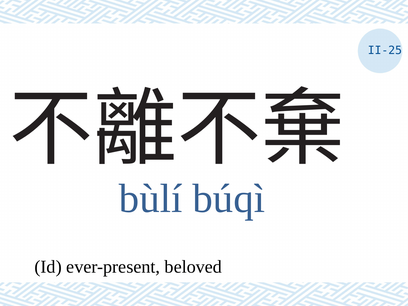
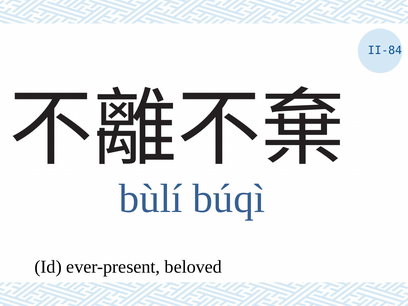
II-25: II-25 -> II-84
